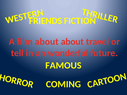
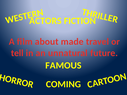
FRIENDS: FRIENDS -> ACTORS
about about: about -> made
wonderful: wonderful -> unnatural
